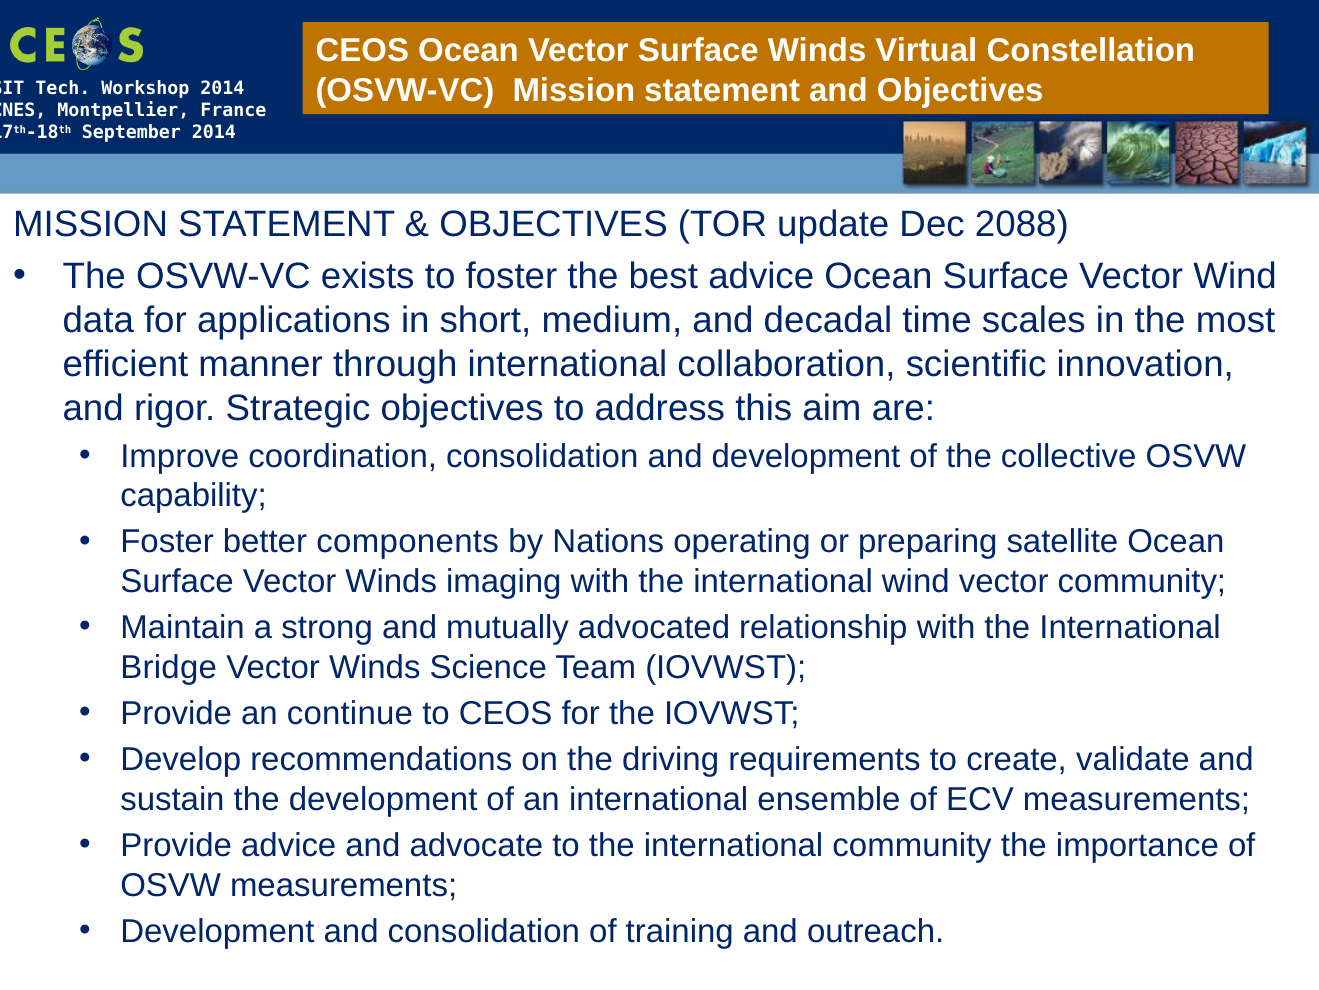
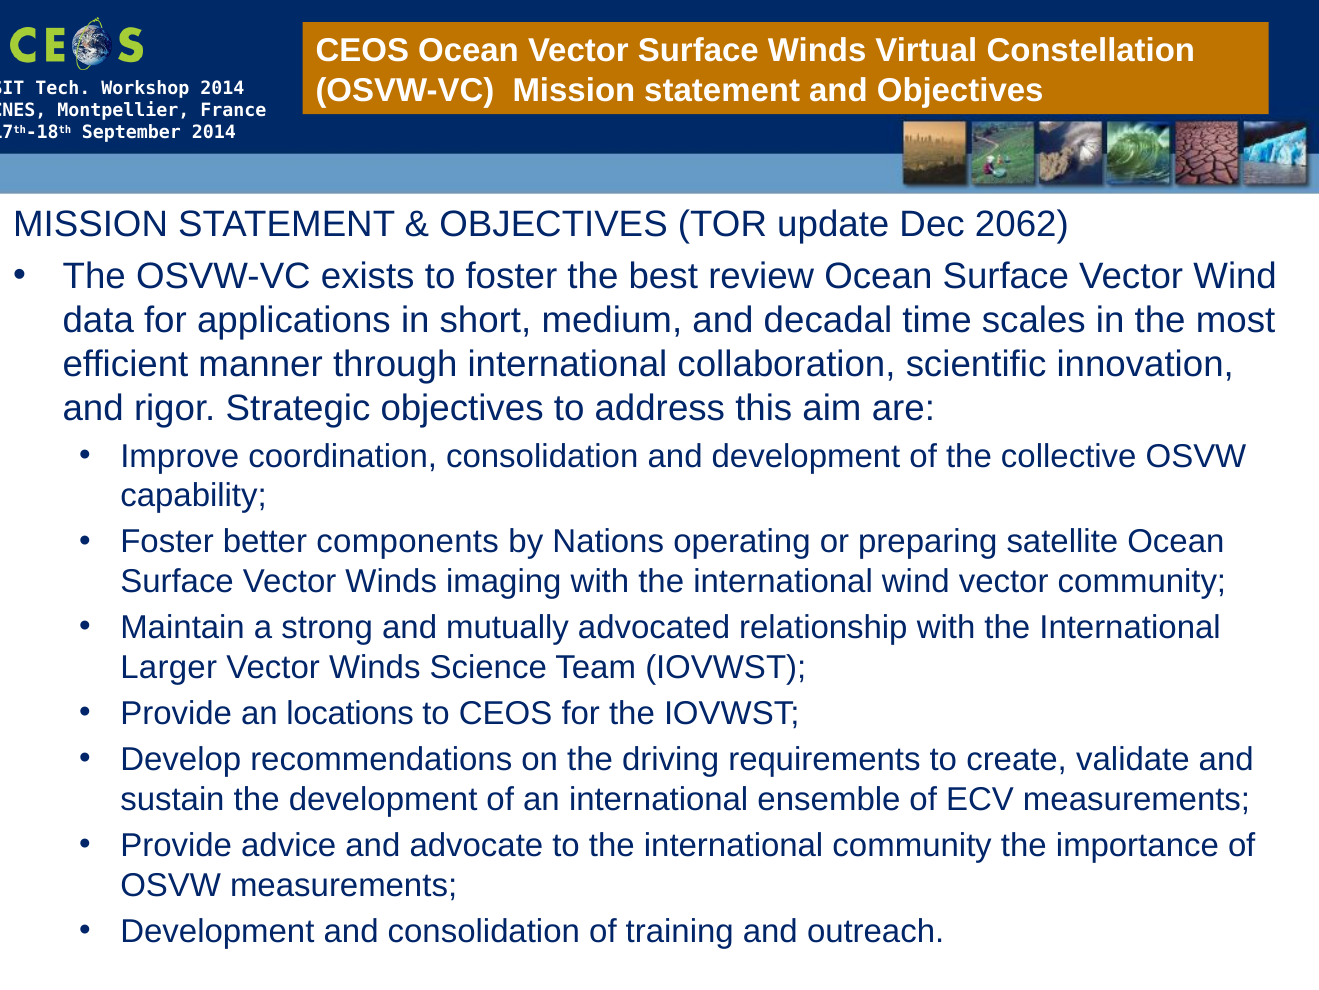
2088: 2088 -> 2062
best advice: advice -> review
Bridge: Bridge -> Larger
continue: continue -> locations
